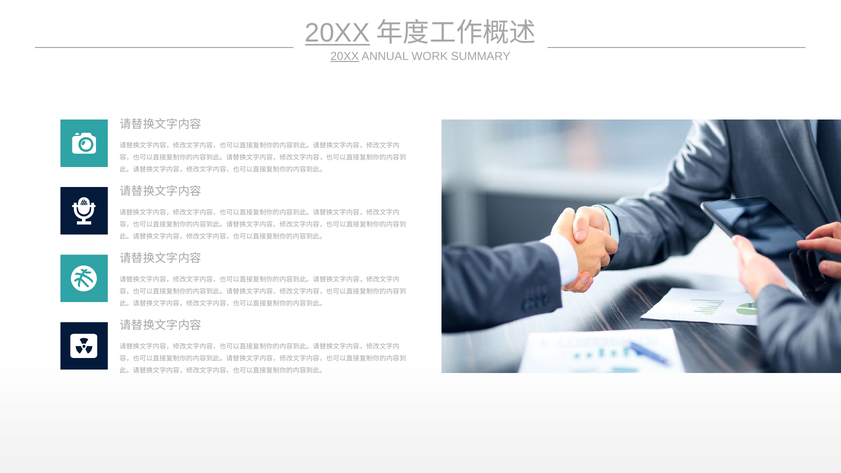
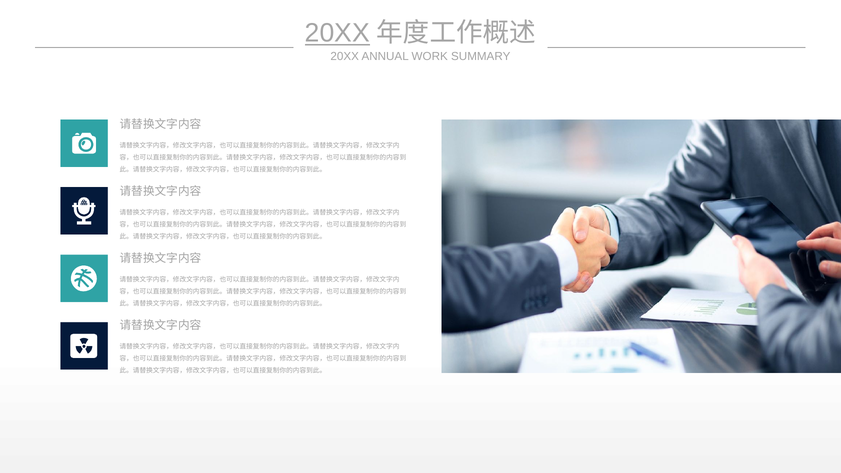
20XX at (345, 56) underline: present -> none
